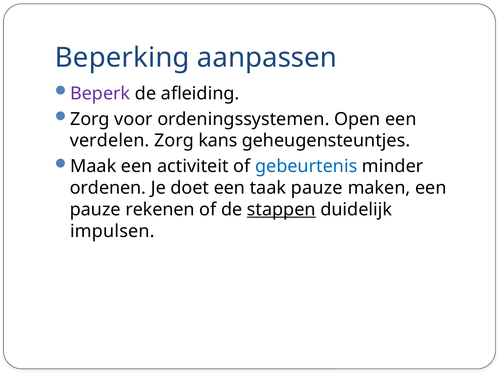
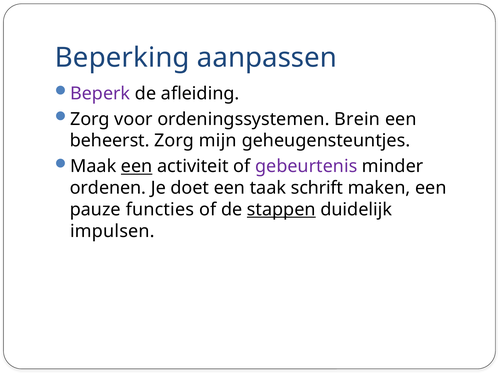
Open: Open -> Brein
verdelen: verdelen -> beheerst
kans: kans -> mijn
een at (137, 166) underline: none -> present
gebeurtenis colour: blue -> purple
taak pauze: pauze -> schrift
rekenen: rekenen -> functies
